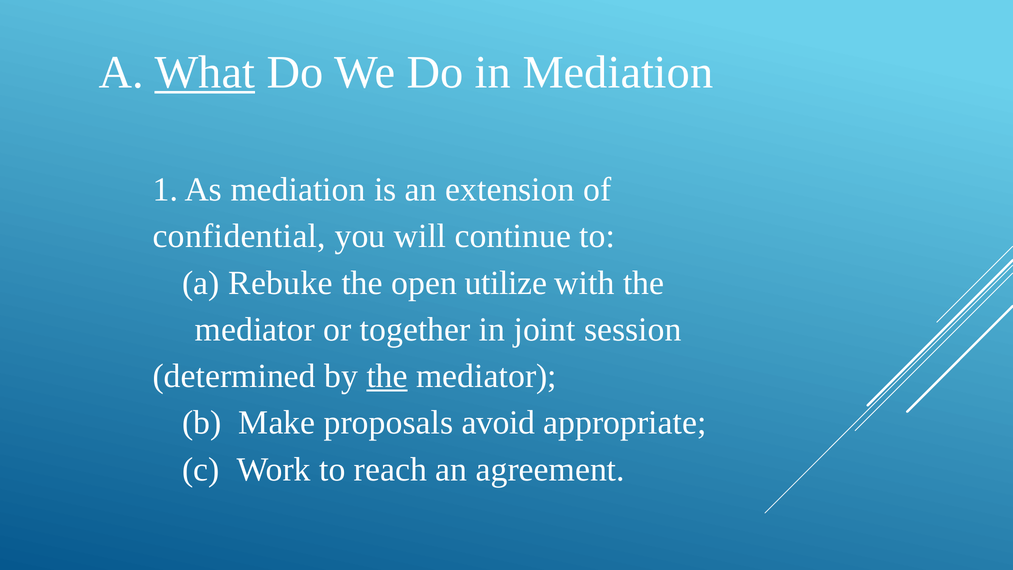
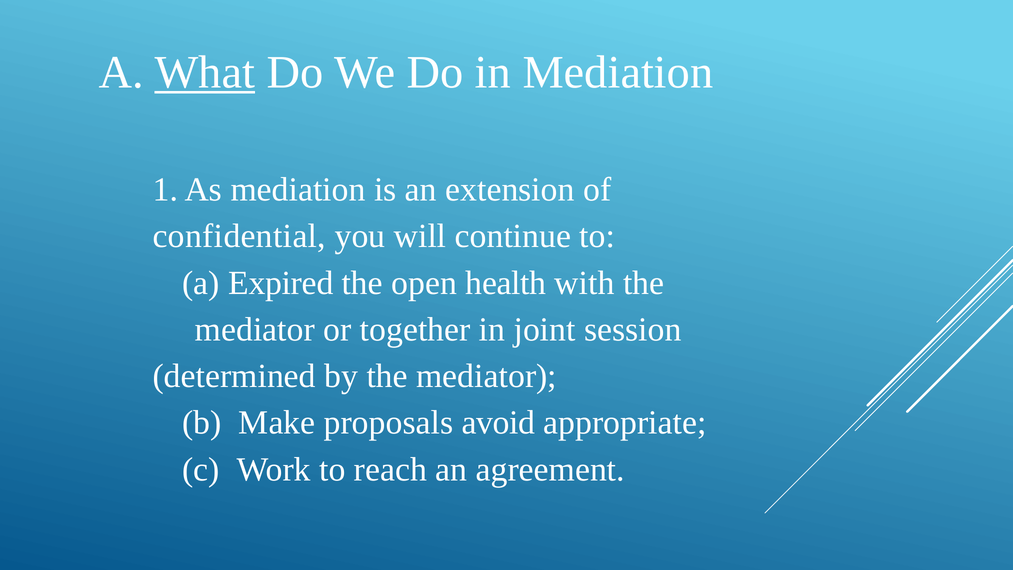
Rebuke: Rebuke -> Expired
utilize: utilize -> health
the at (387, 376) underline: present -> none
